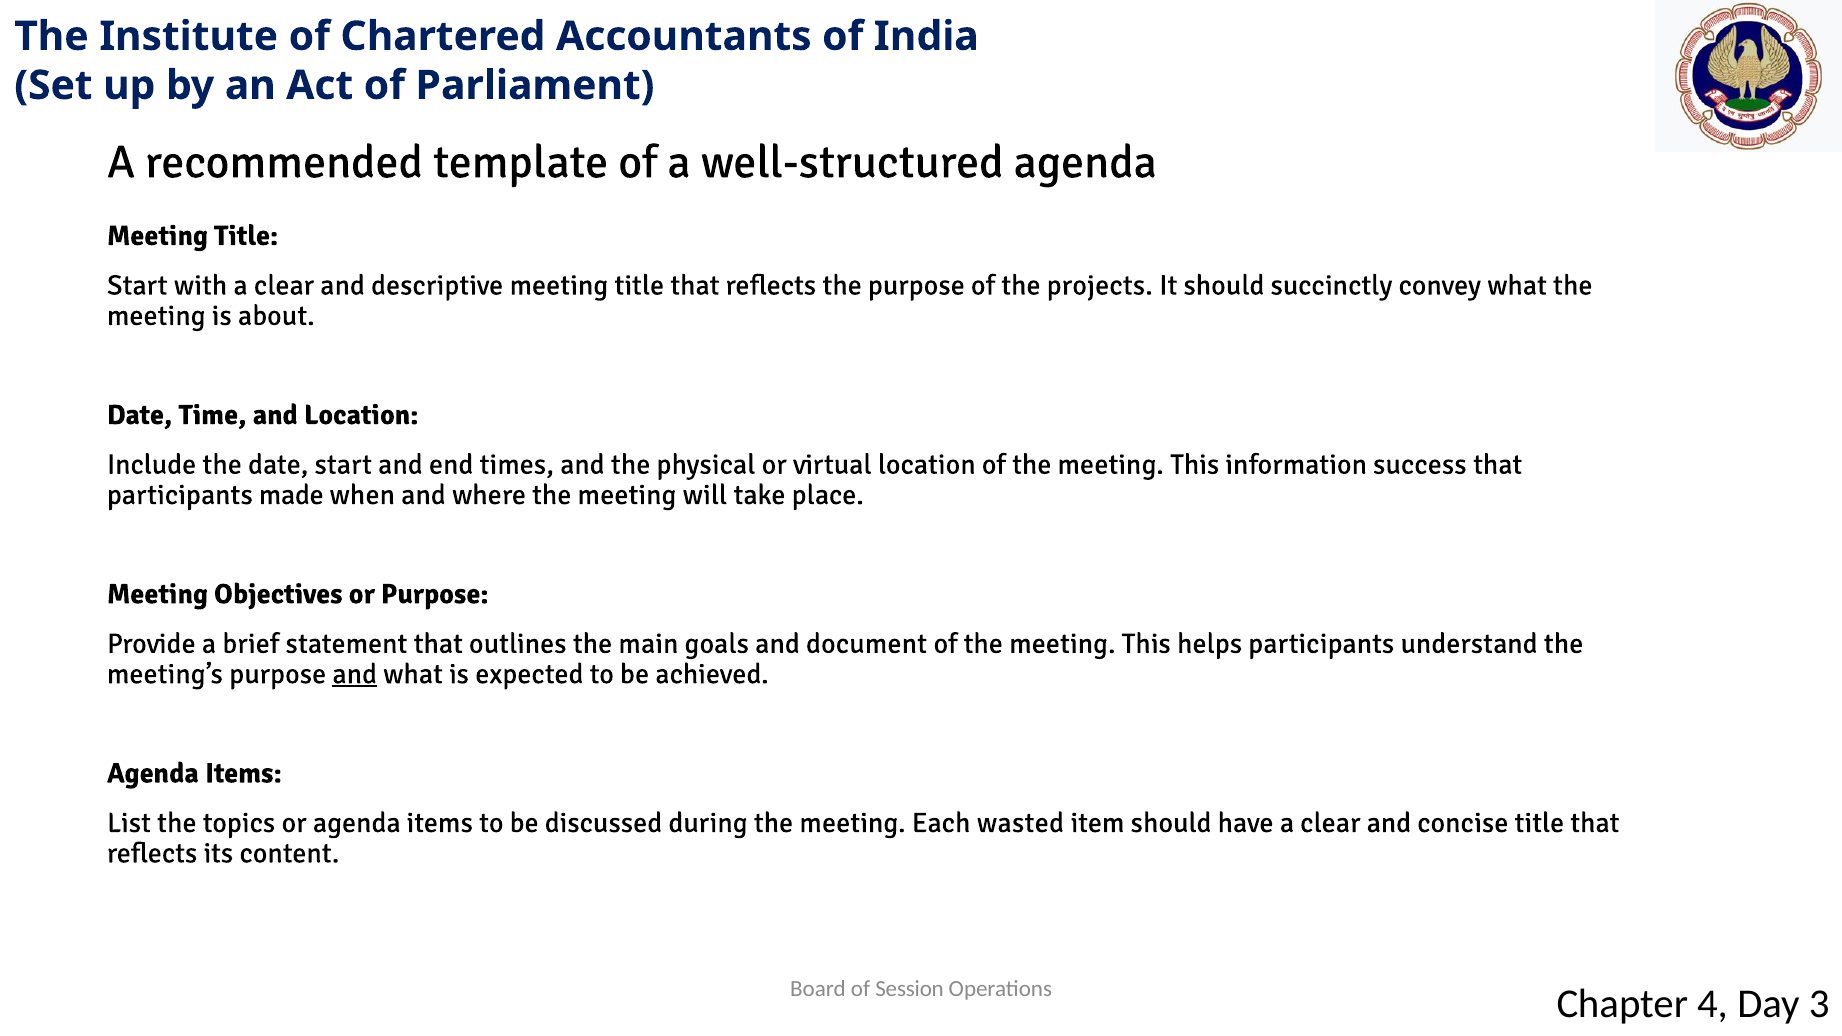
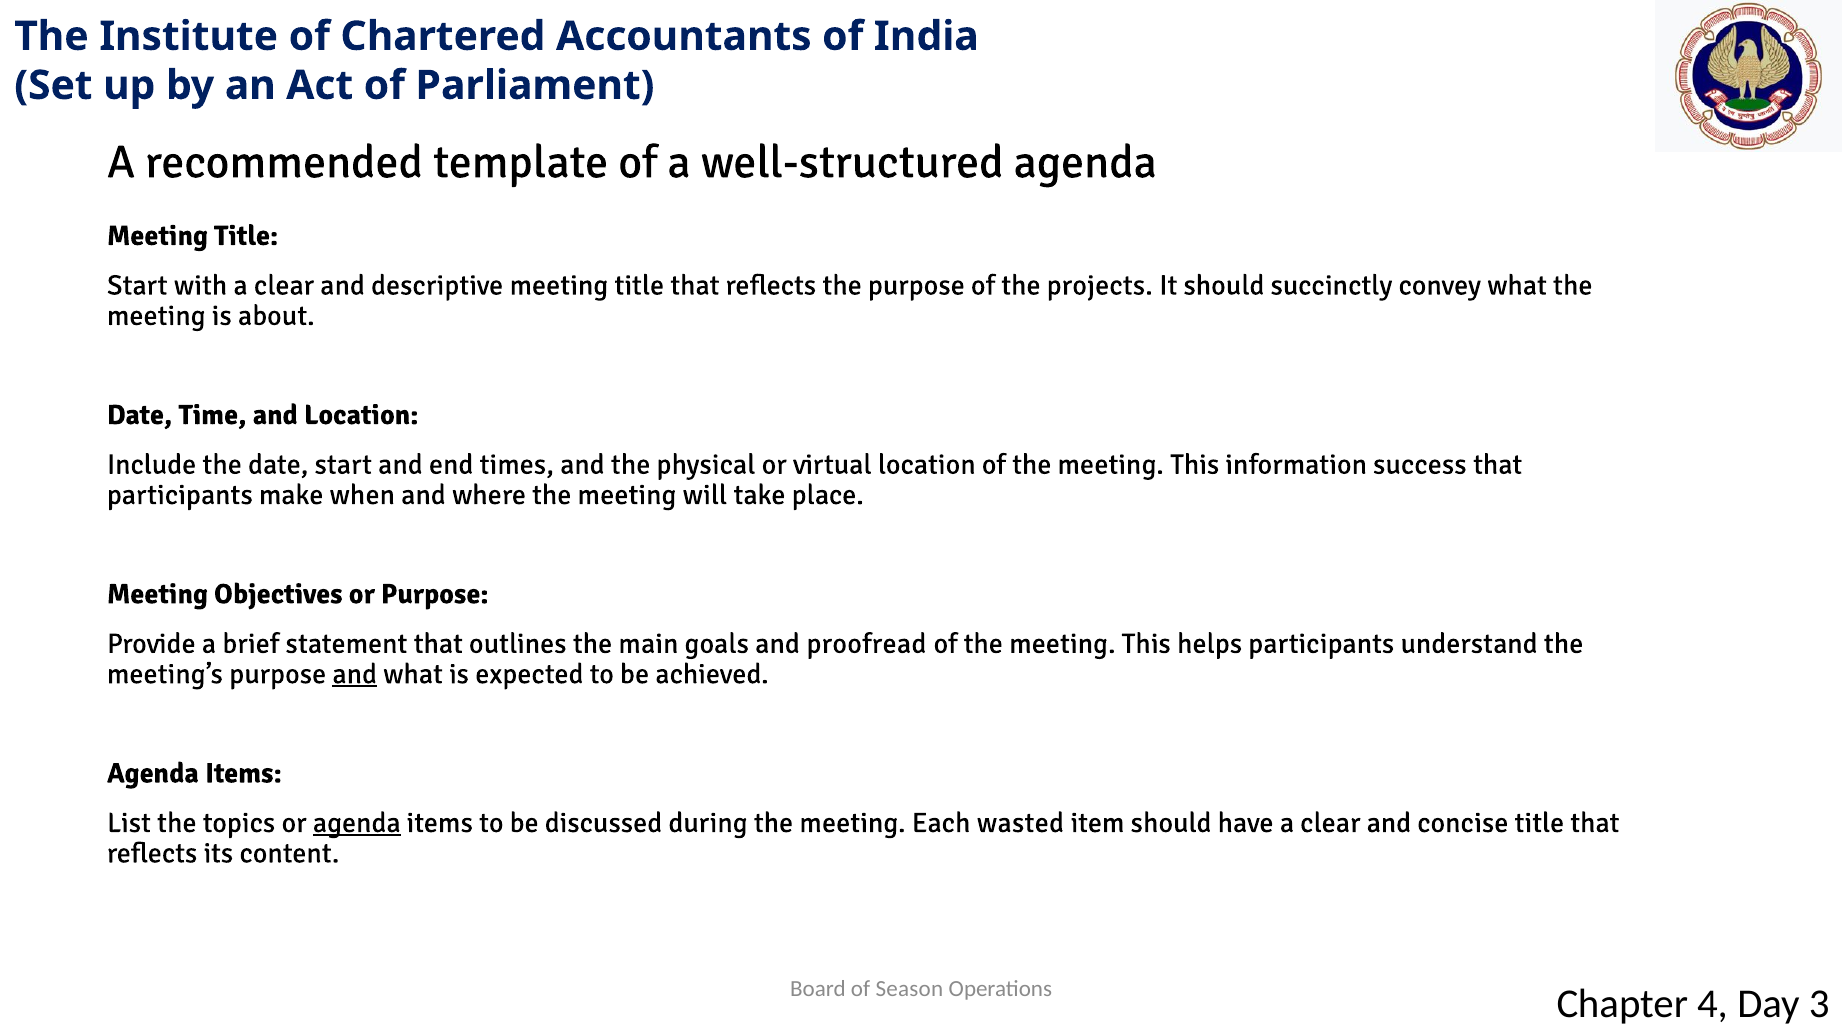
made: made -> make
document: document -> proofread
agenda at (357, 823) underline: none -> present
Session: Session -> Season
